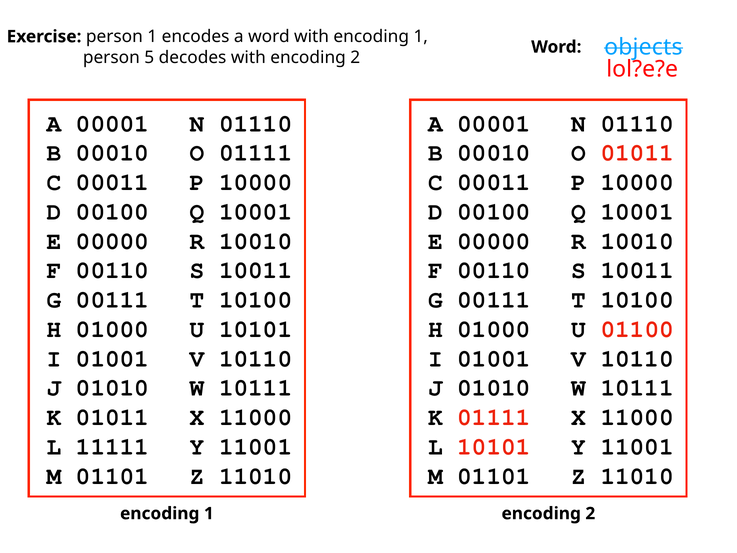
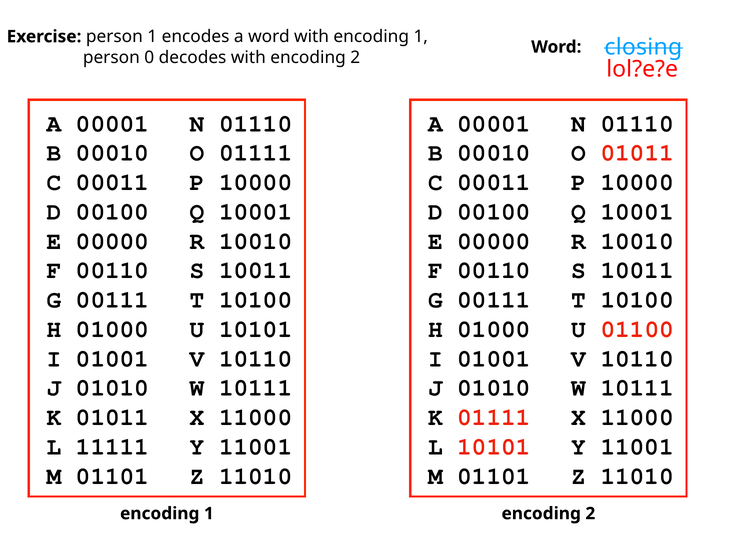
objects: objects -> closing
5: 5 -> 0
